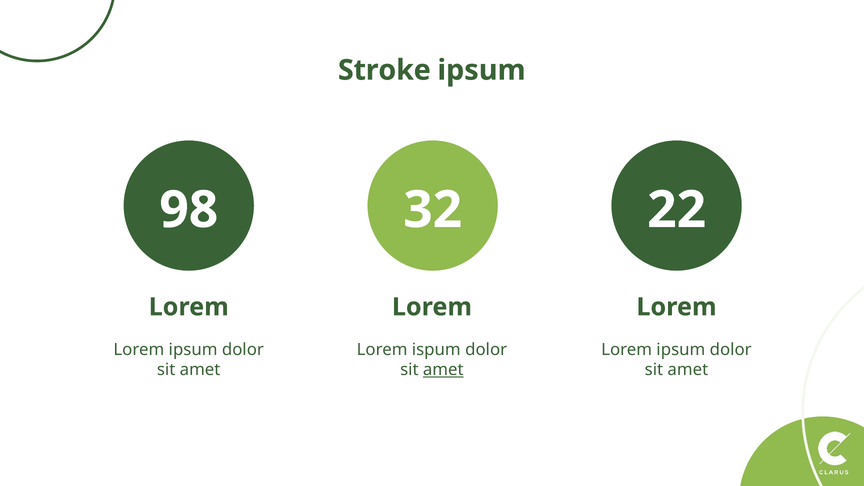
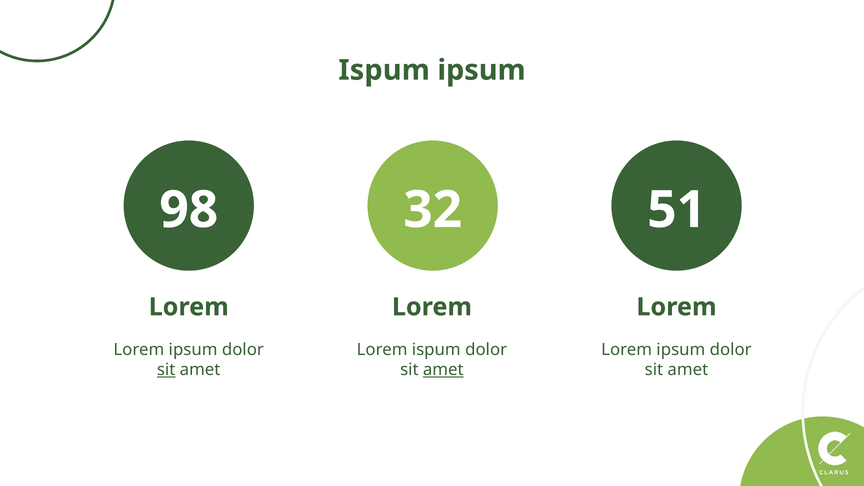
Stroke at (384, 70): Stroke -> Ispum
22: 22 -> 51
sit at (166, 370) underline: none -> present
